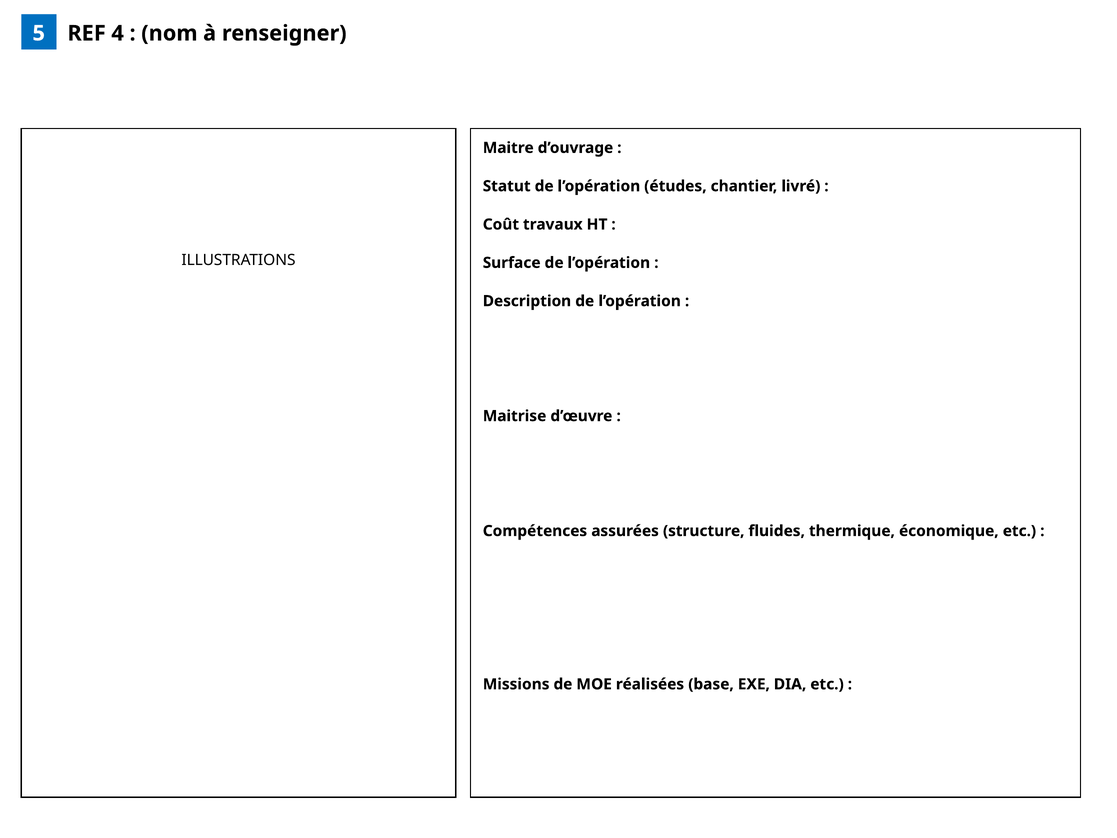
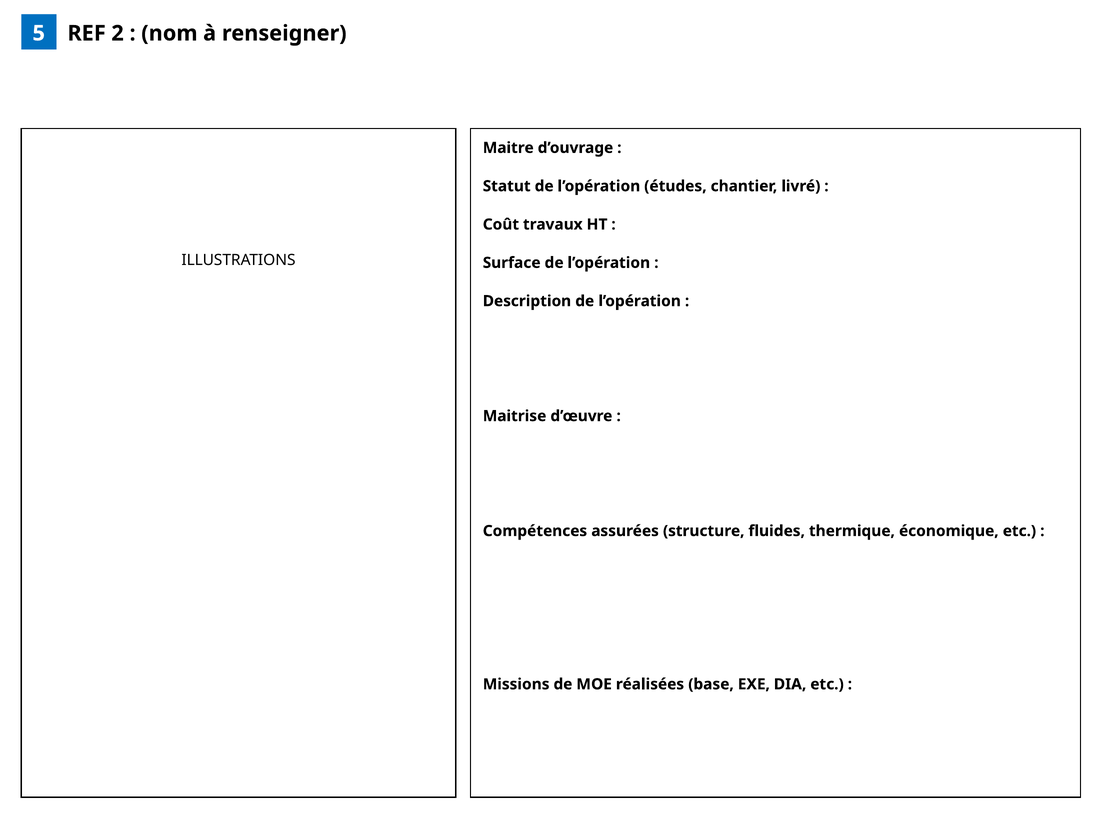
4: 4 -> 2
